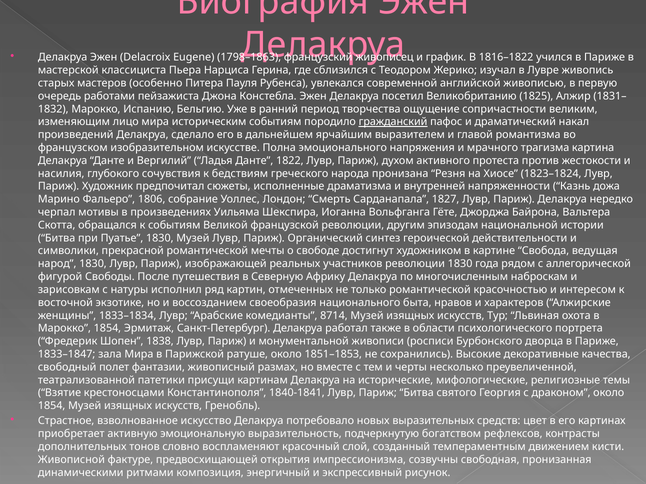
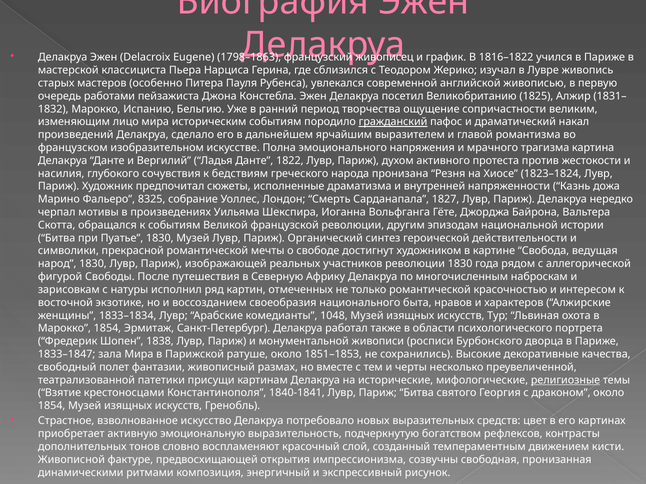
1806: 1806 -> 8325
8714: 8714 -> 1048
религиозные underline: none -> present
